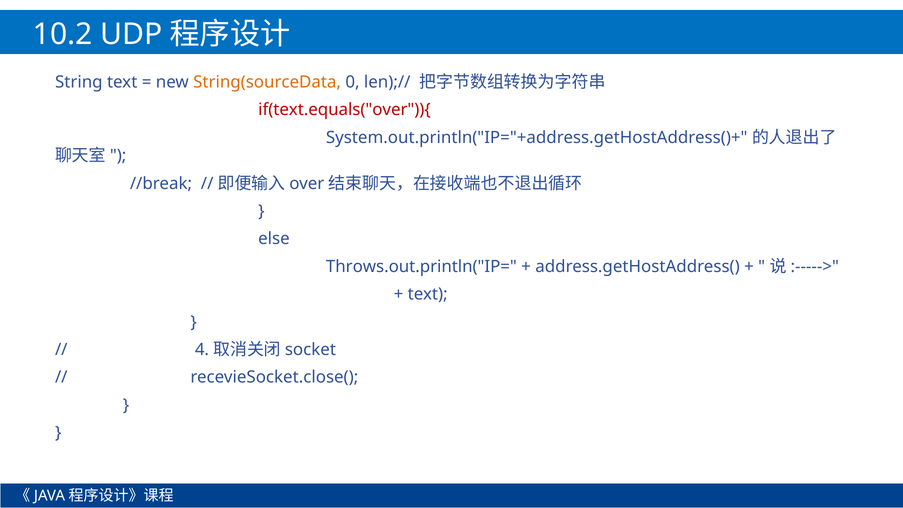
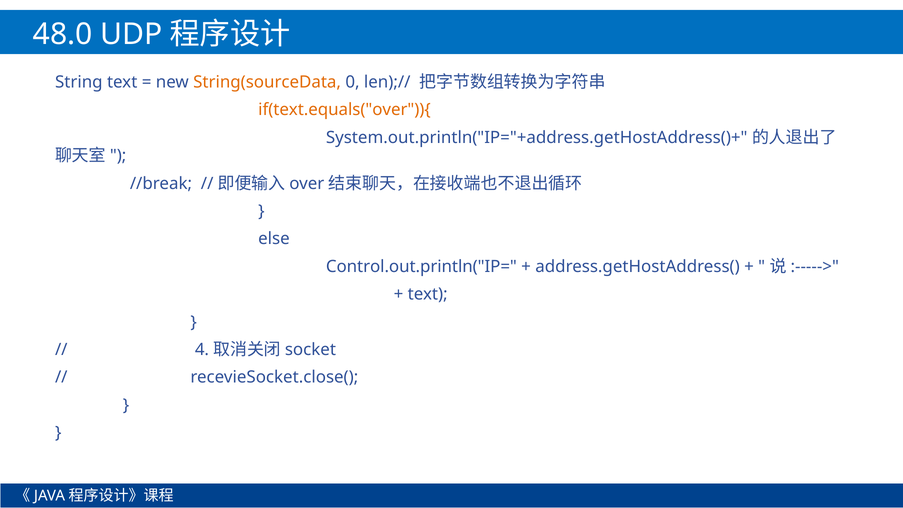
10.2: 10.2 -> 48.0
if(text.equals("over")){ colour: red -> orange
Throws.out.println("IP=: Throws.out.println("IP= -> Control.out.println("IP=
